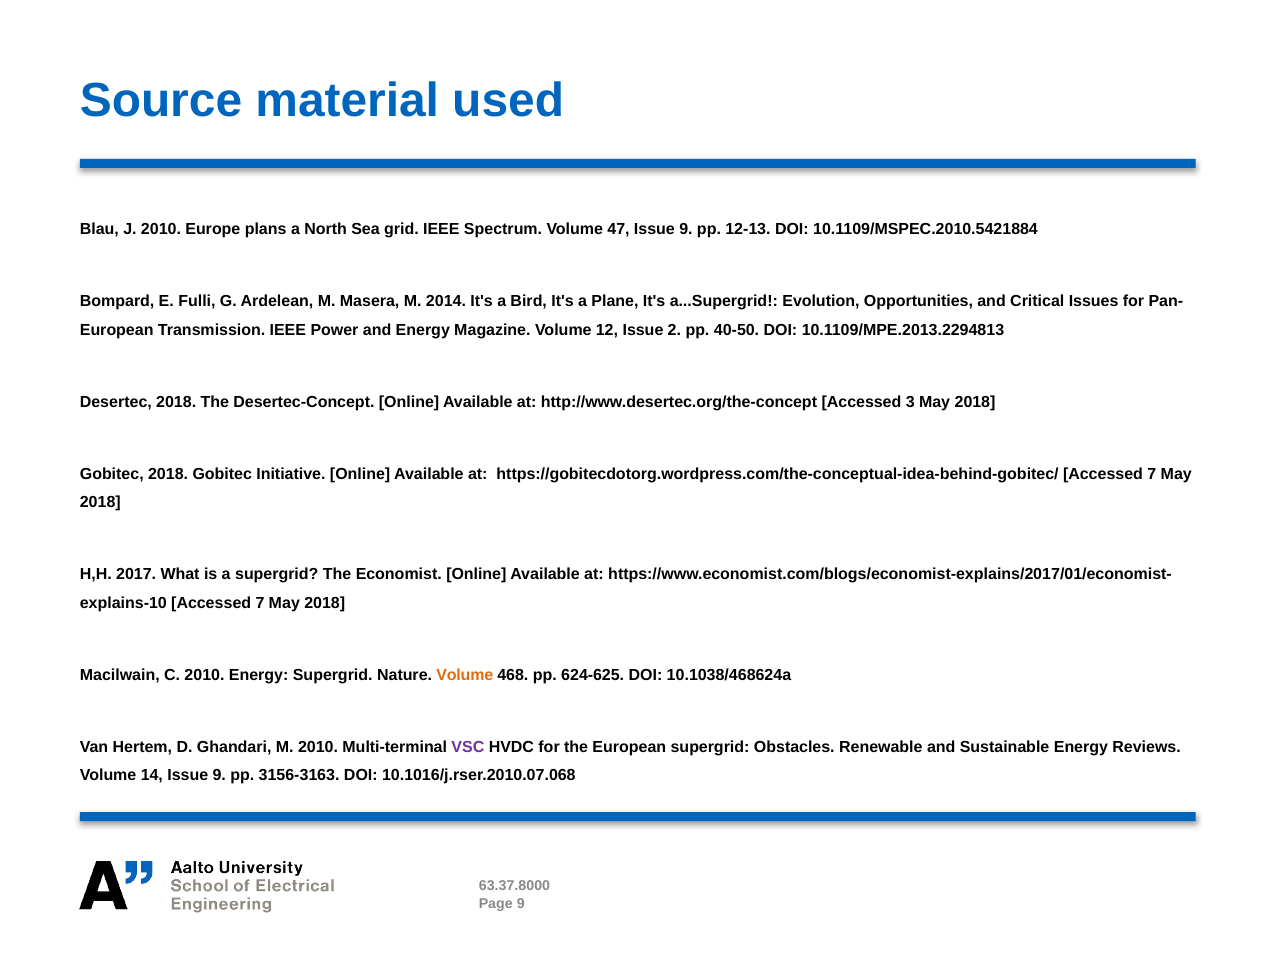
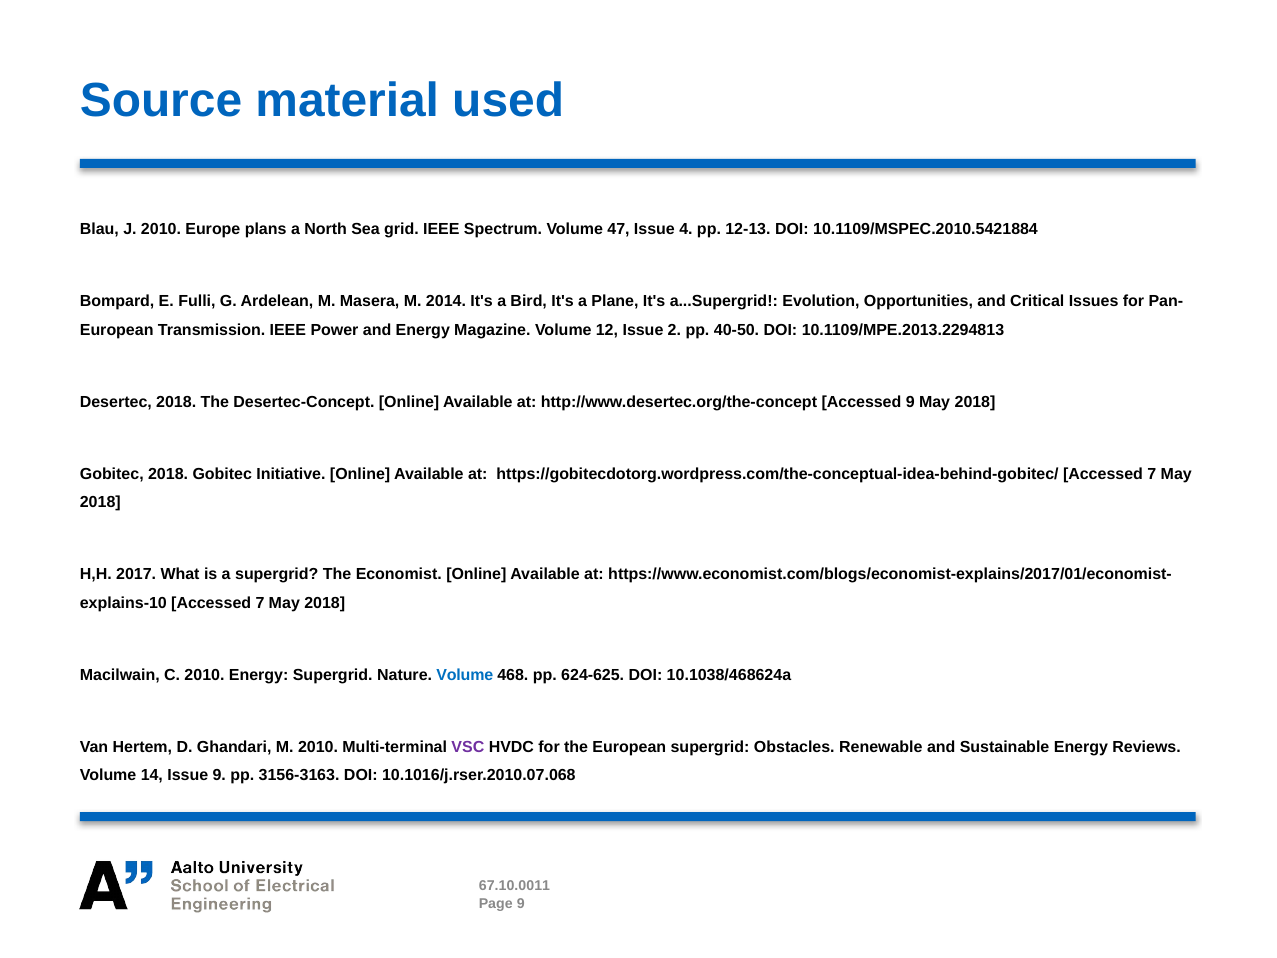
47 Issue 9: 9 -> 4
Accessed 3: 3 -> 9
Volume at (465, 675) colour: orange -> blue
63.37.8000: 63.37.8000 -> 67.10.0011
